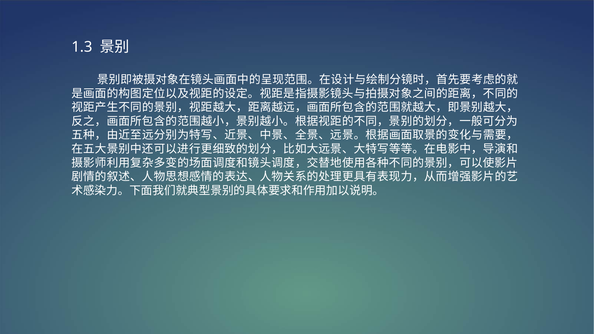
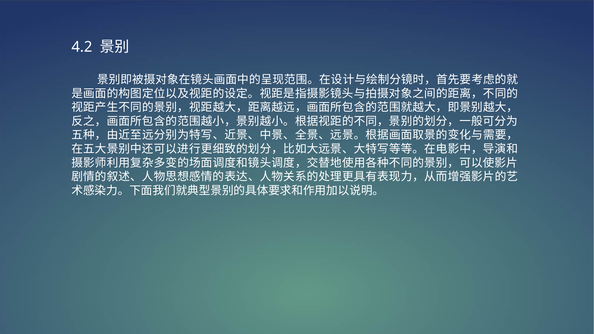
1.3: 1.3 -> 4.2
